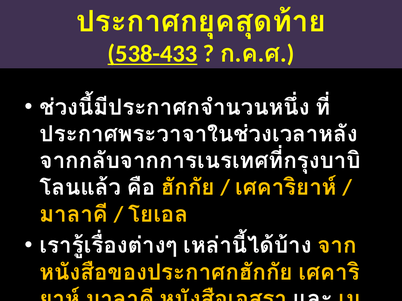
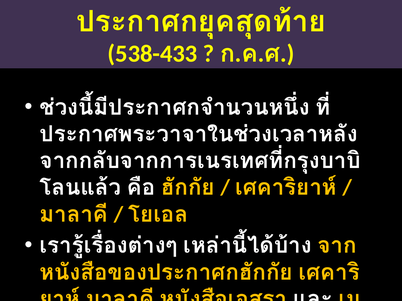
538-433 underline: present -> none
